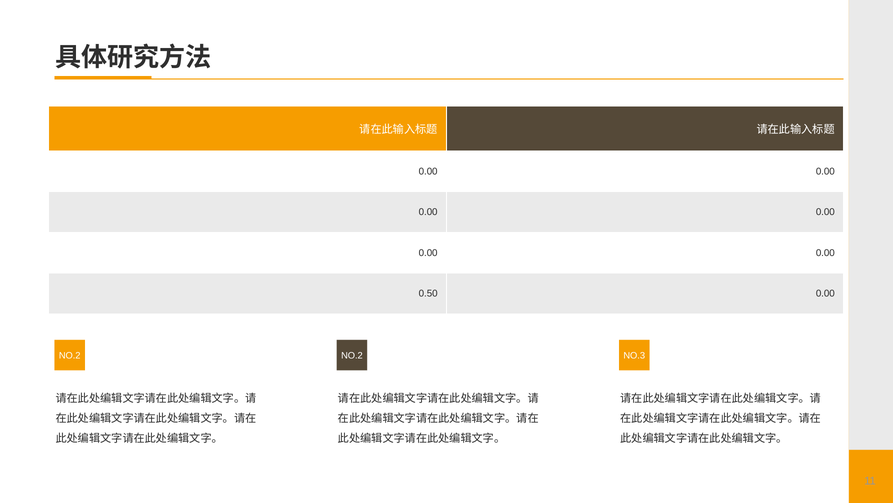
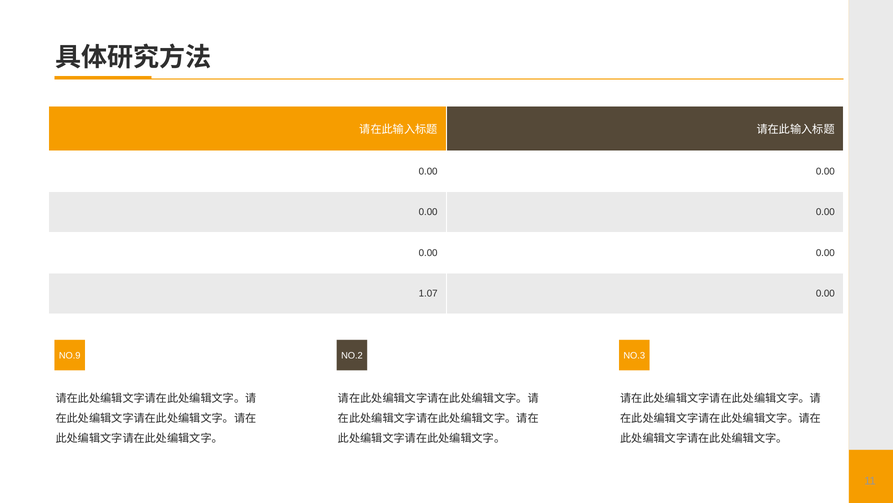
0.50: 0.50 -> 1.07
NO.2 at (70, 355): NO.2 -> NO.9
